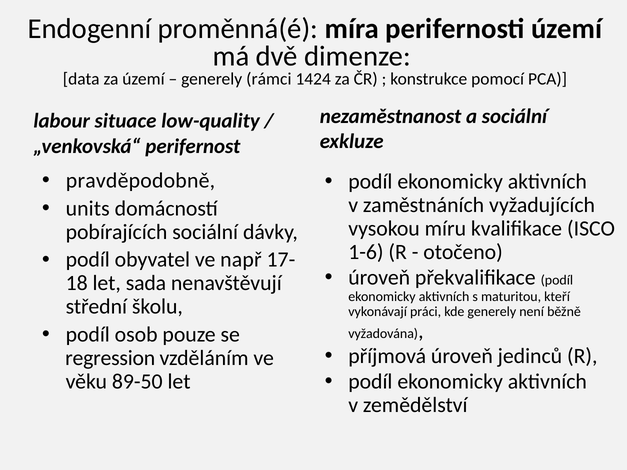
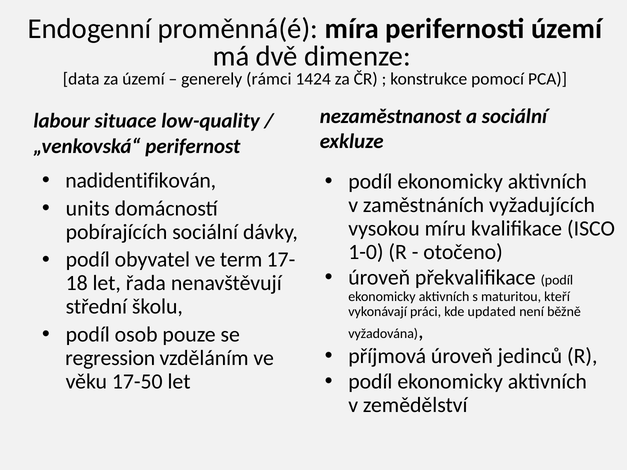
pravděpodobně: pravděpodobně -> nadidentifikován
1-6: 1-6 -> 1-0
např: např -> term
sada: sada -> řada
kde generely: generely -> updated
89-50: 89-50 -> 17-50
